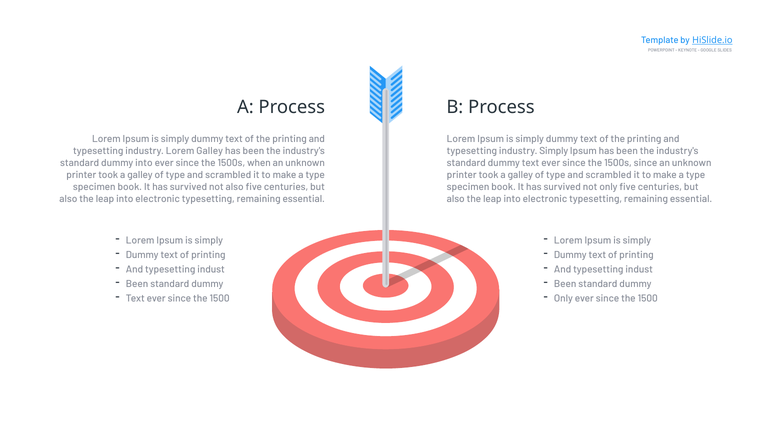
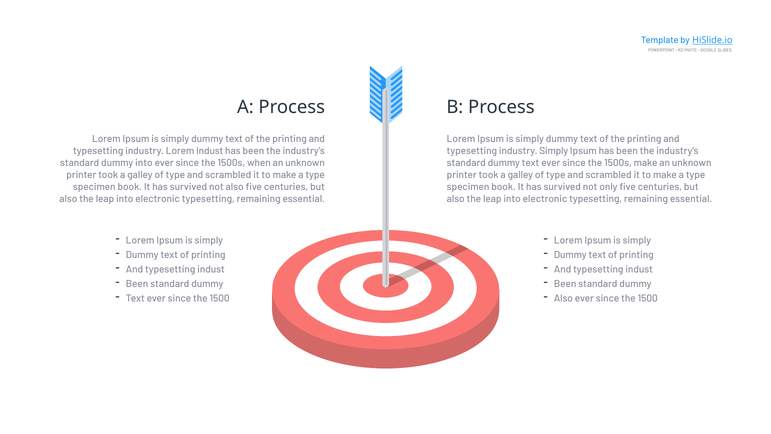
Lorem Galley: Galley -> Indust
1500s since: since -> make
Only at (563, 298): Only -> Also
